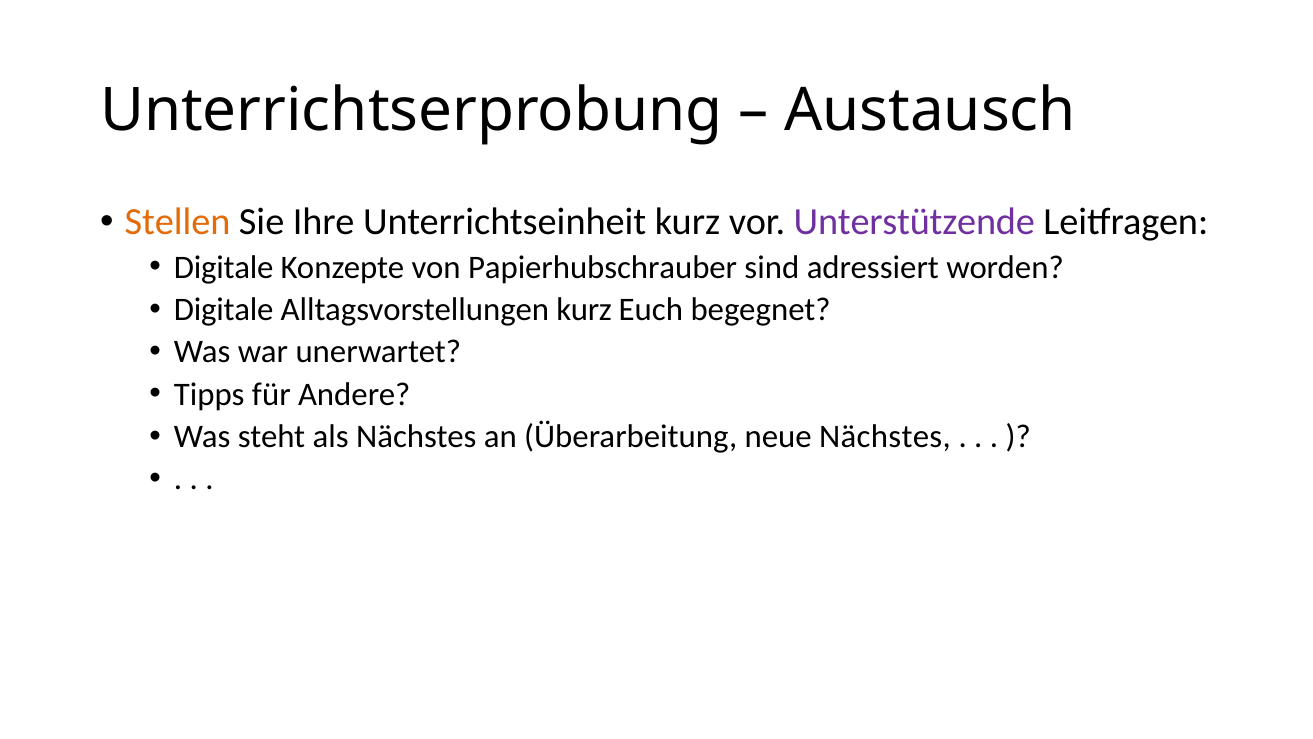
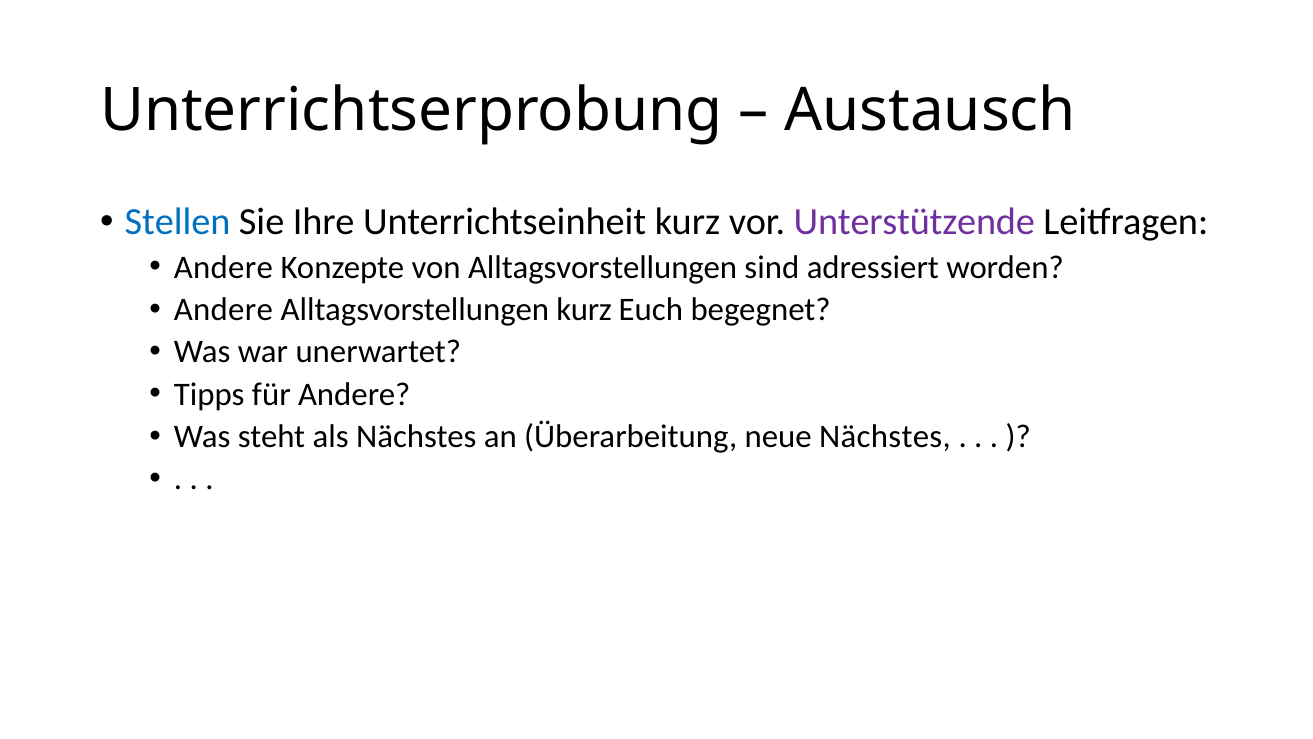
Stellen colour: orange -> blue
Digitale at (224, 267): Digitale -> Andere
von Papierhubschrauber: Papierhubschrauber -> Alltagsvorstellungen
Digitale at (224, 310): Digitale -> Andere
